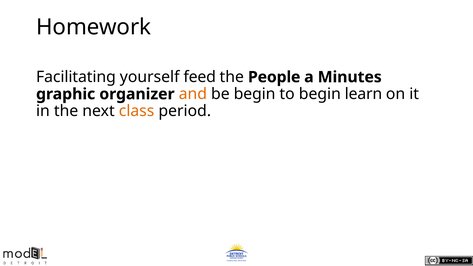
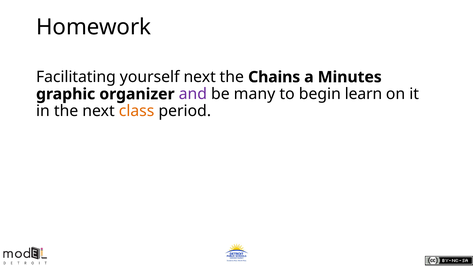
yourself feed: feed -> next
People: People -> Chains
and colour: orange -> purple
be begin: begin -> many
